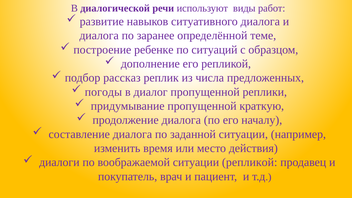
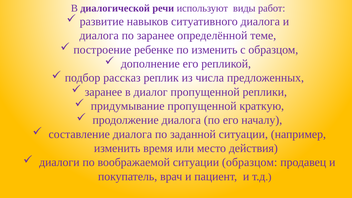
по ситуаций: ситуаций -> изменить
погоды at (103, 92): погоды -> заранее
ситуации репликой: репликой -> образцом
